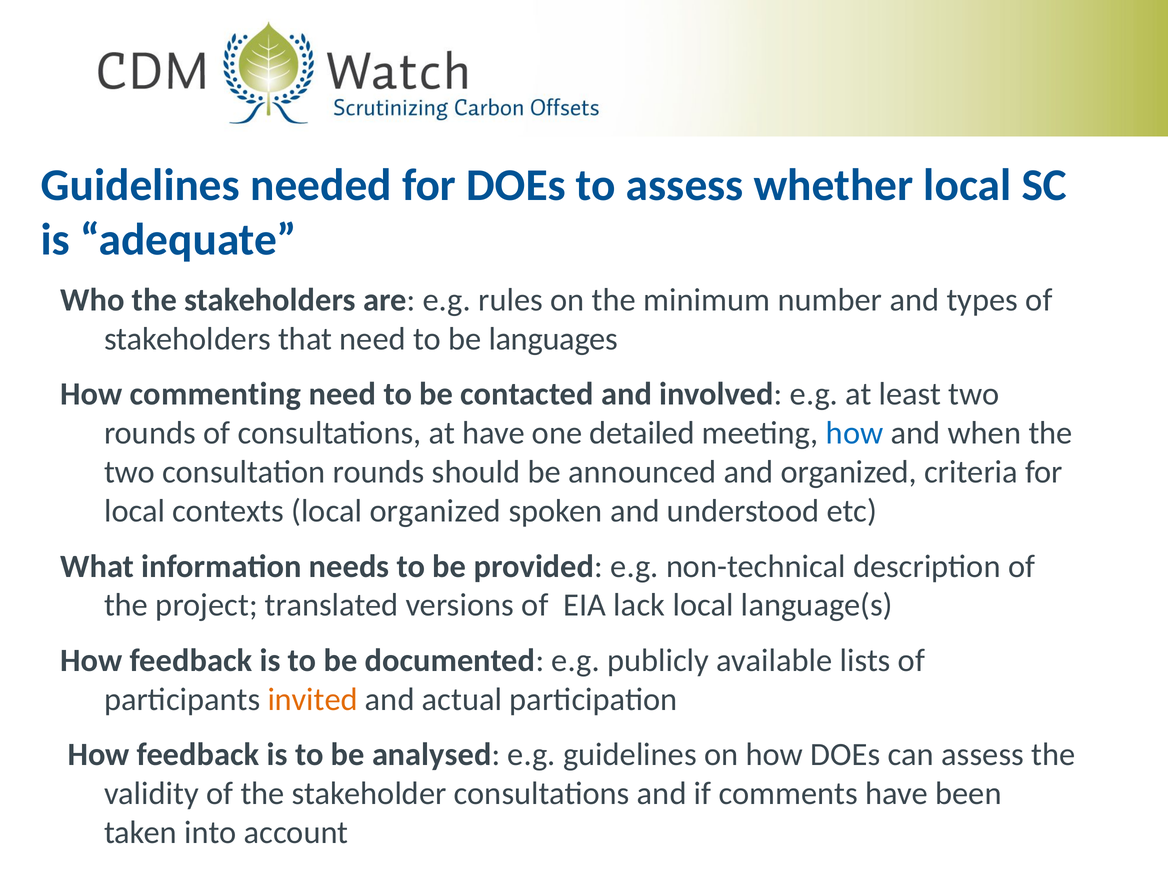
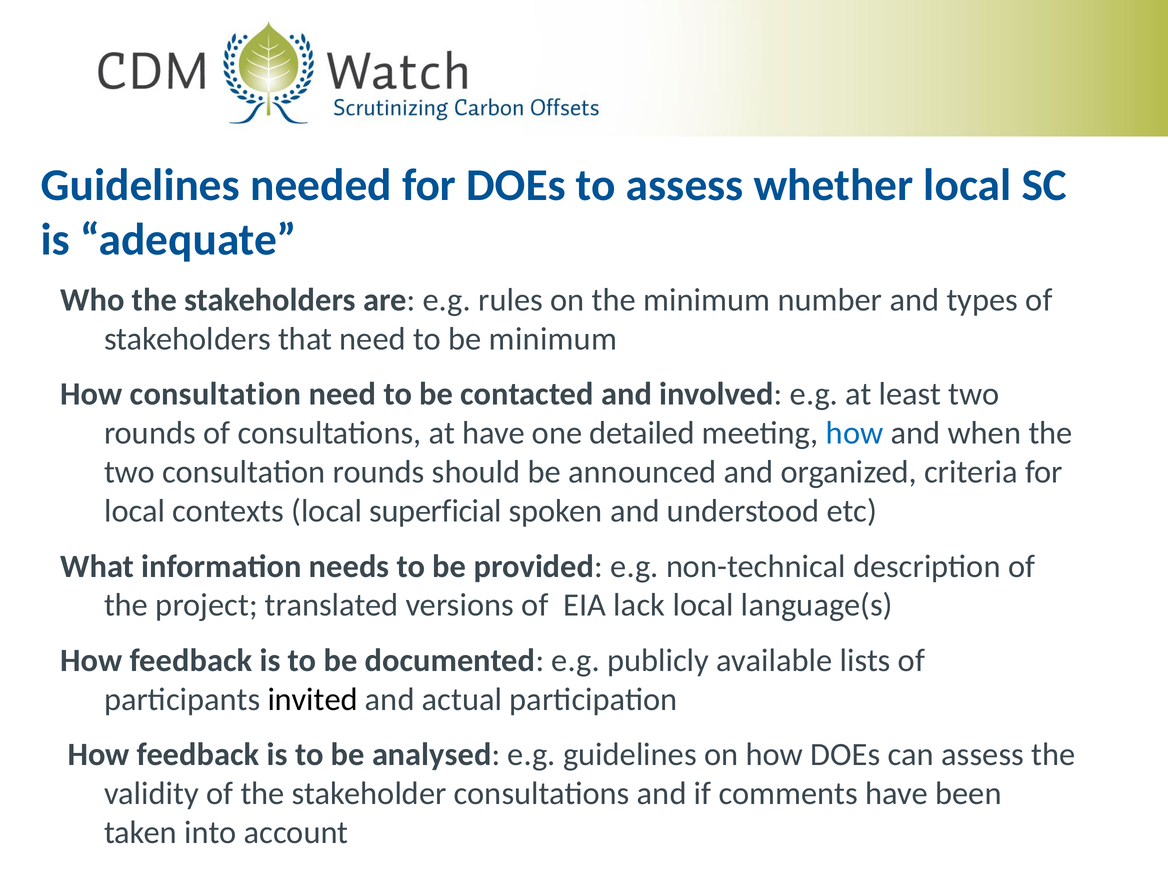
be languages: languages -> minimum
How commenting: commenting -> consultation
local organized: organized -> superficial
invited colour: orange -> black
